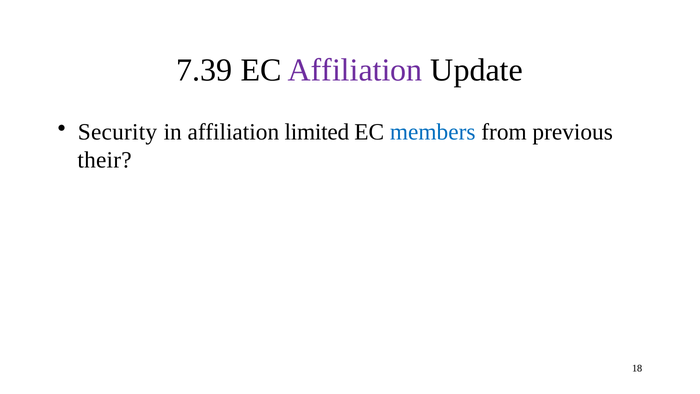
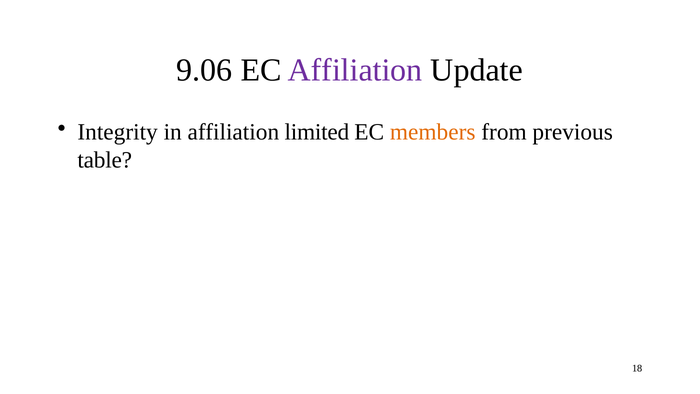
7.39: 7.39 -> 9.06
Security: Security -> Integrity
members colour: blue -> orange
their: their -> table
